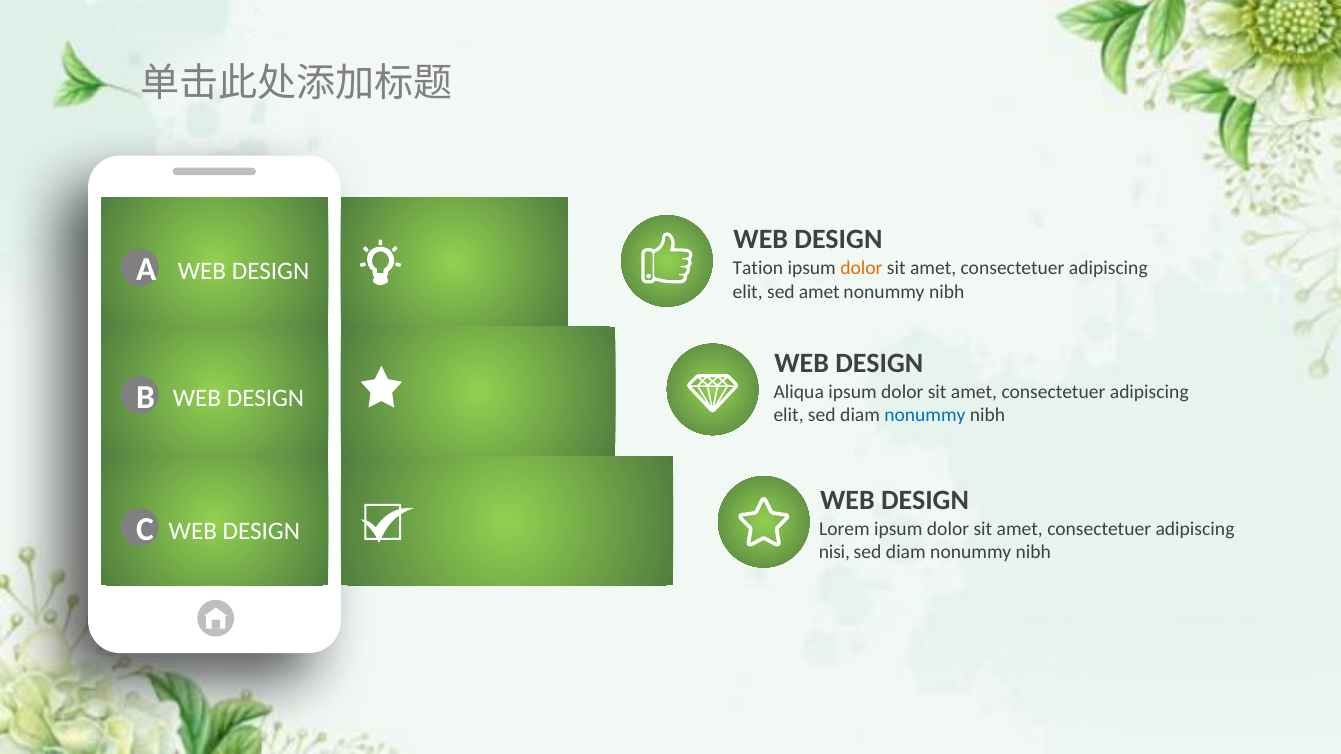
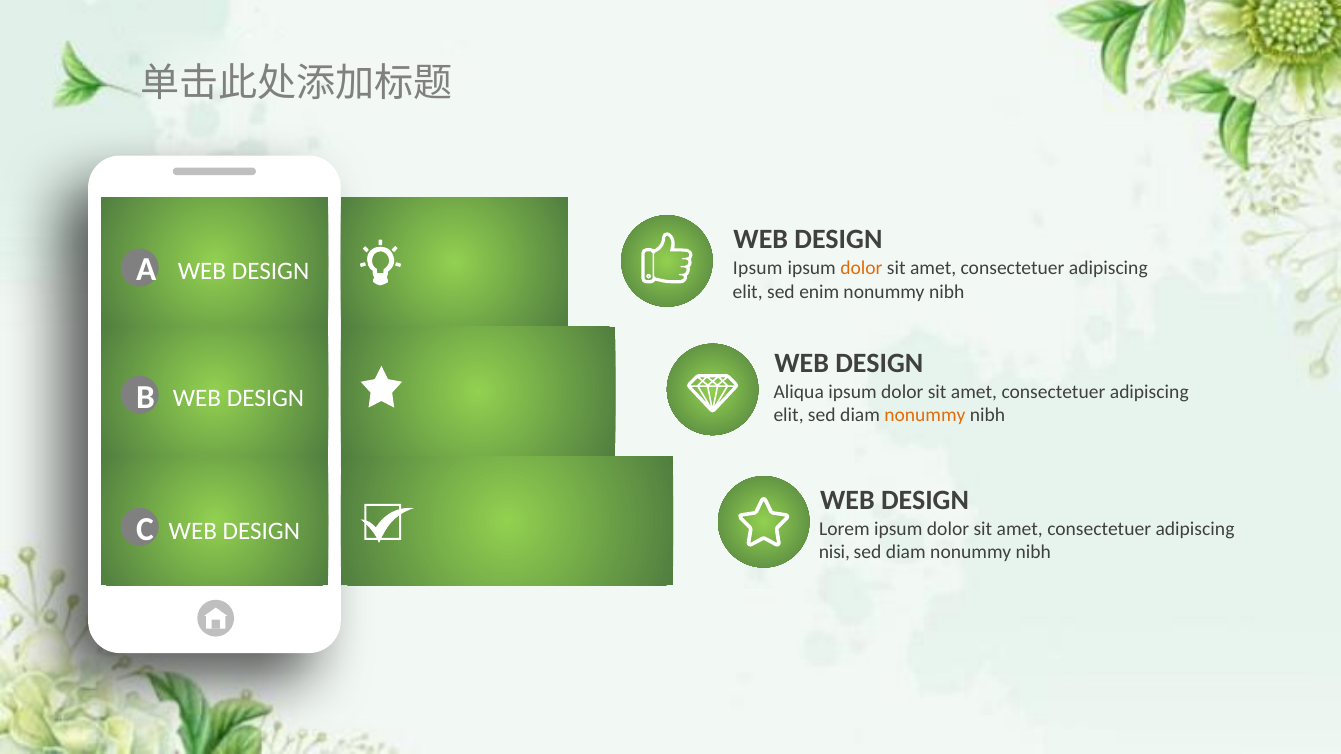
Tation at (758, 268): Tation -> Ipsum
sed amet: amet -> enim
nonummy at (925, 416) colour: blue -> orange
